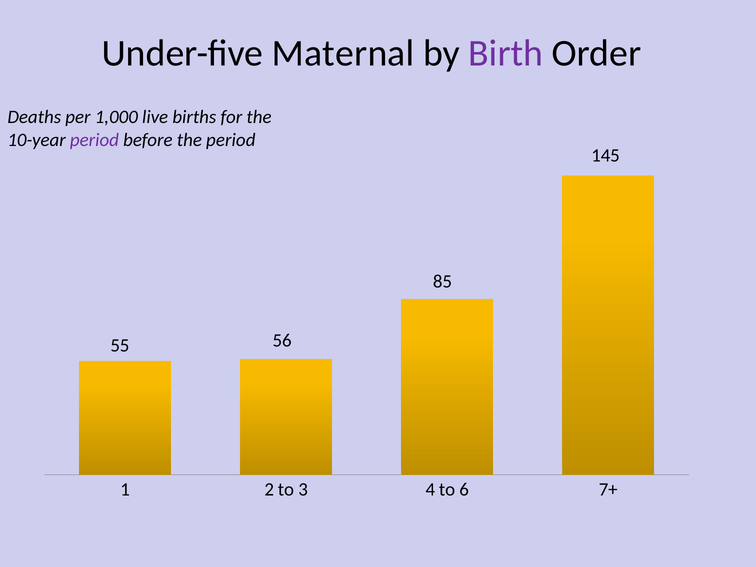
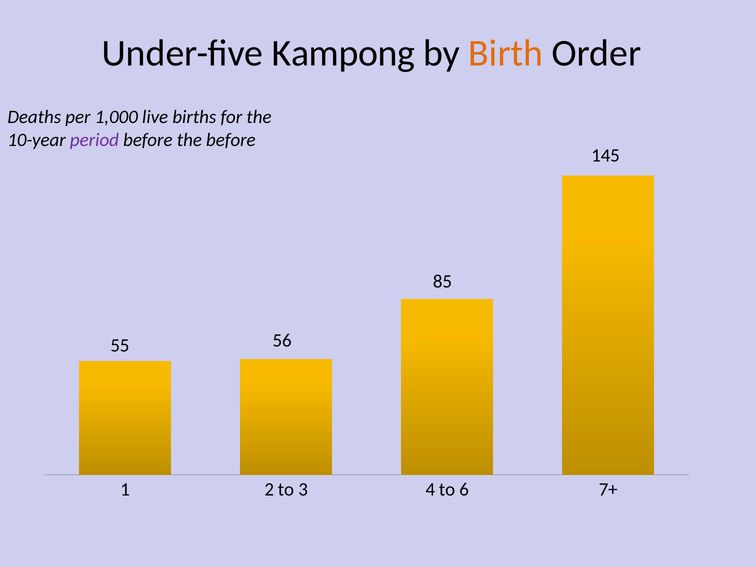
Maternal: Maternal -> Kampong
Birth colour: purple -> orange
the period: period -> before
